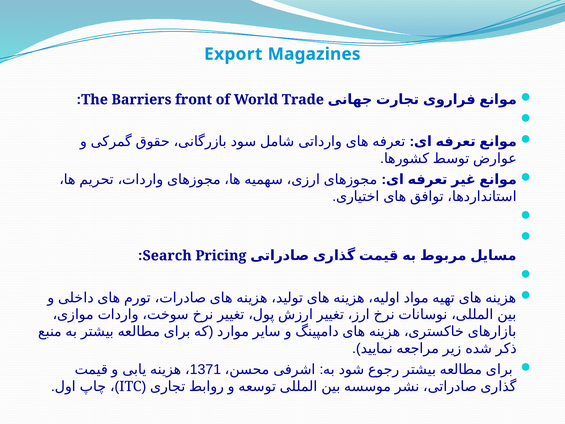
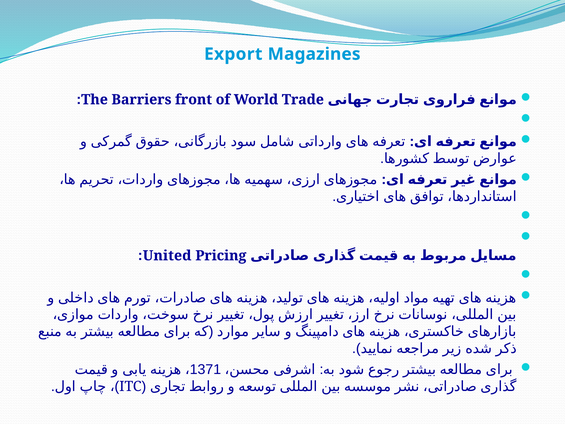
Search: Search -> United
